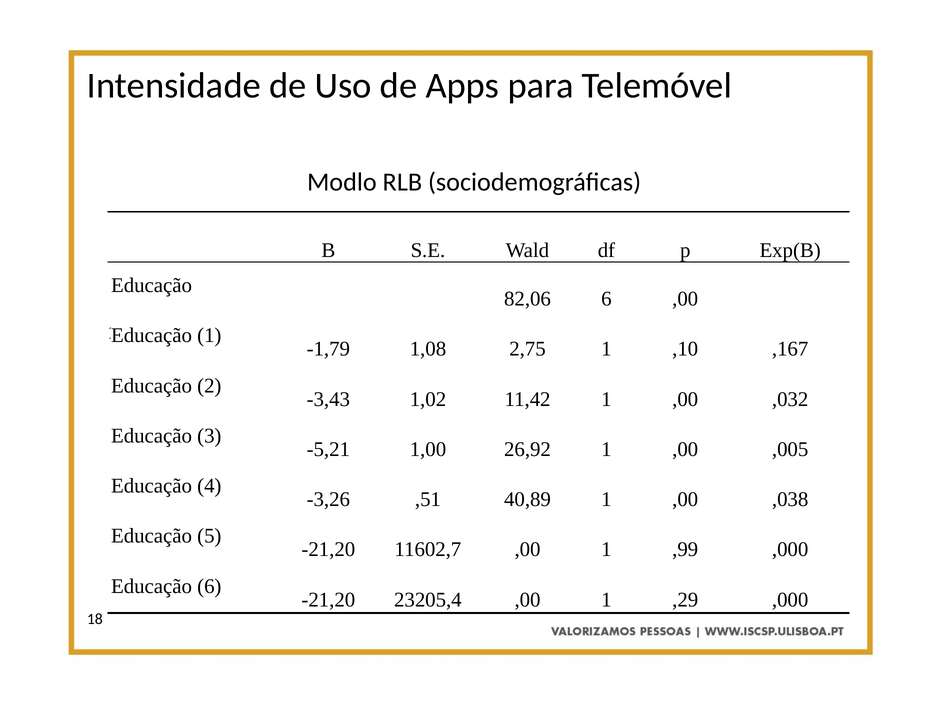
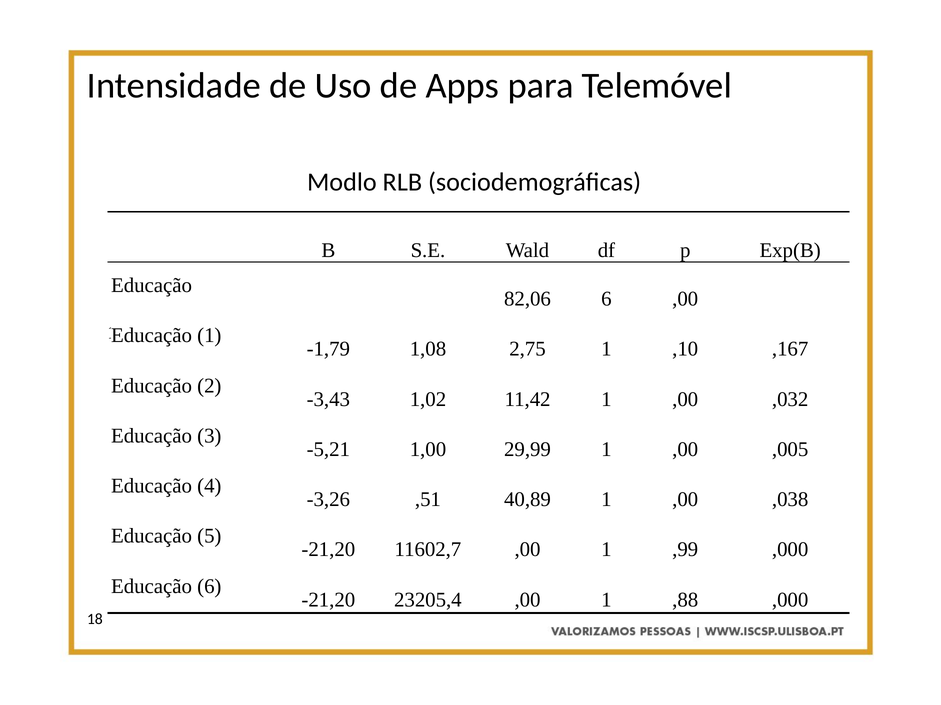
26,92: 26,92 -> 29,99
,29: ,29 -> ,88
